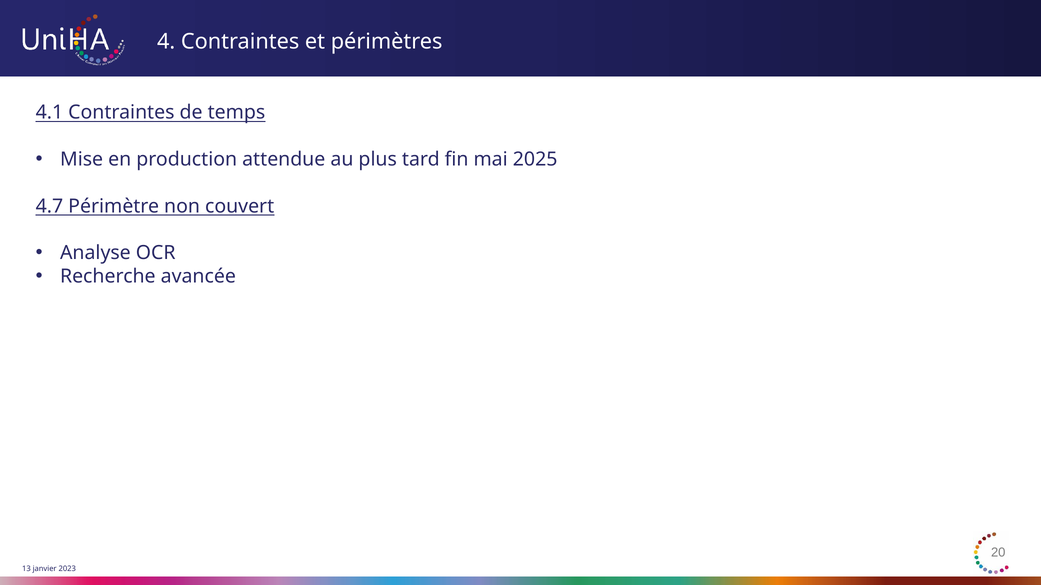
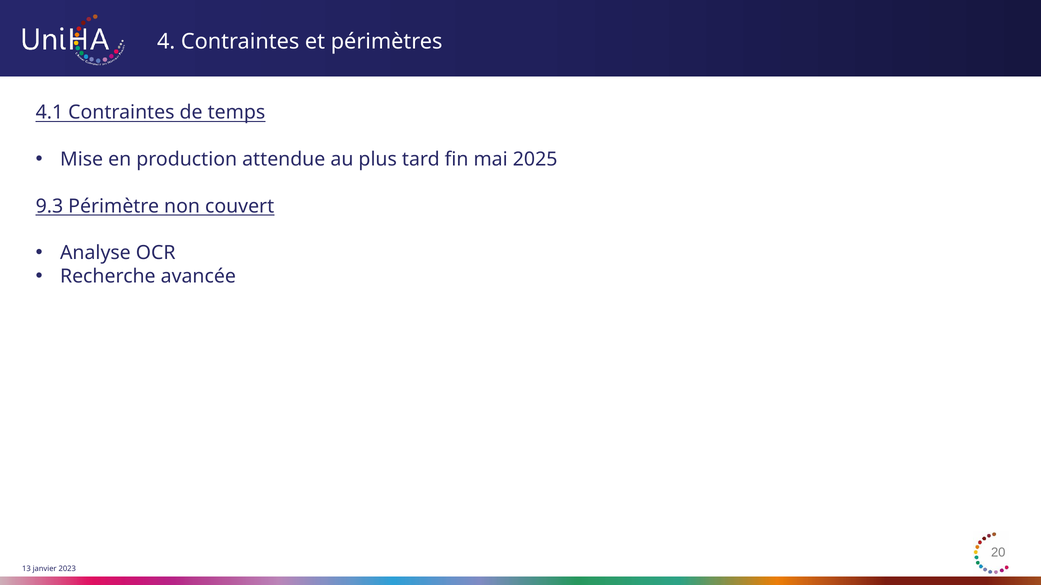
4.7: 4.7 -> 9.3
